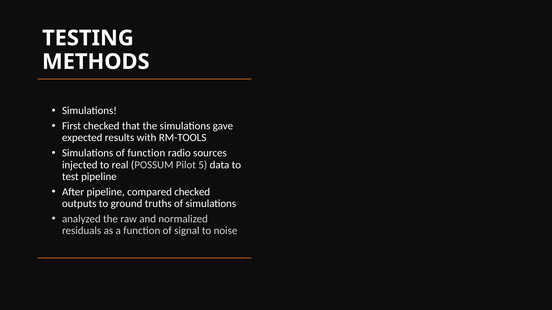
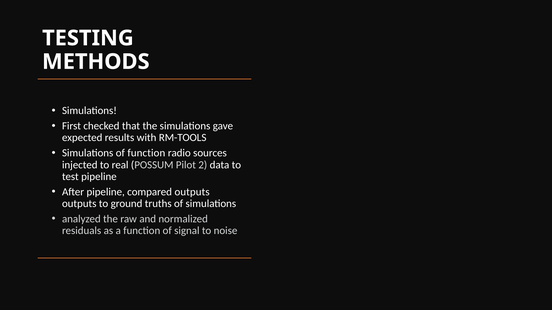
5: 5 -> 2
compared checked: checked -> outputs
